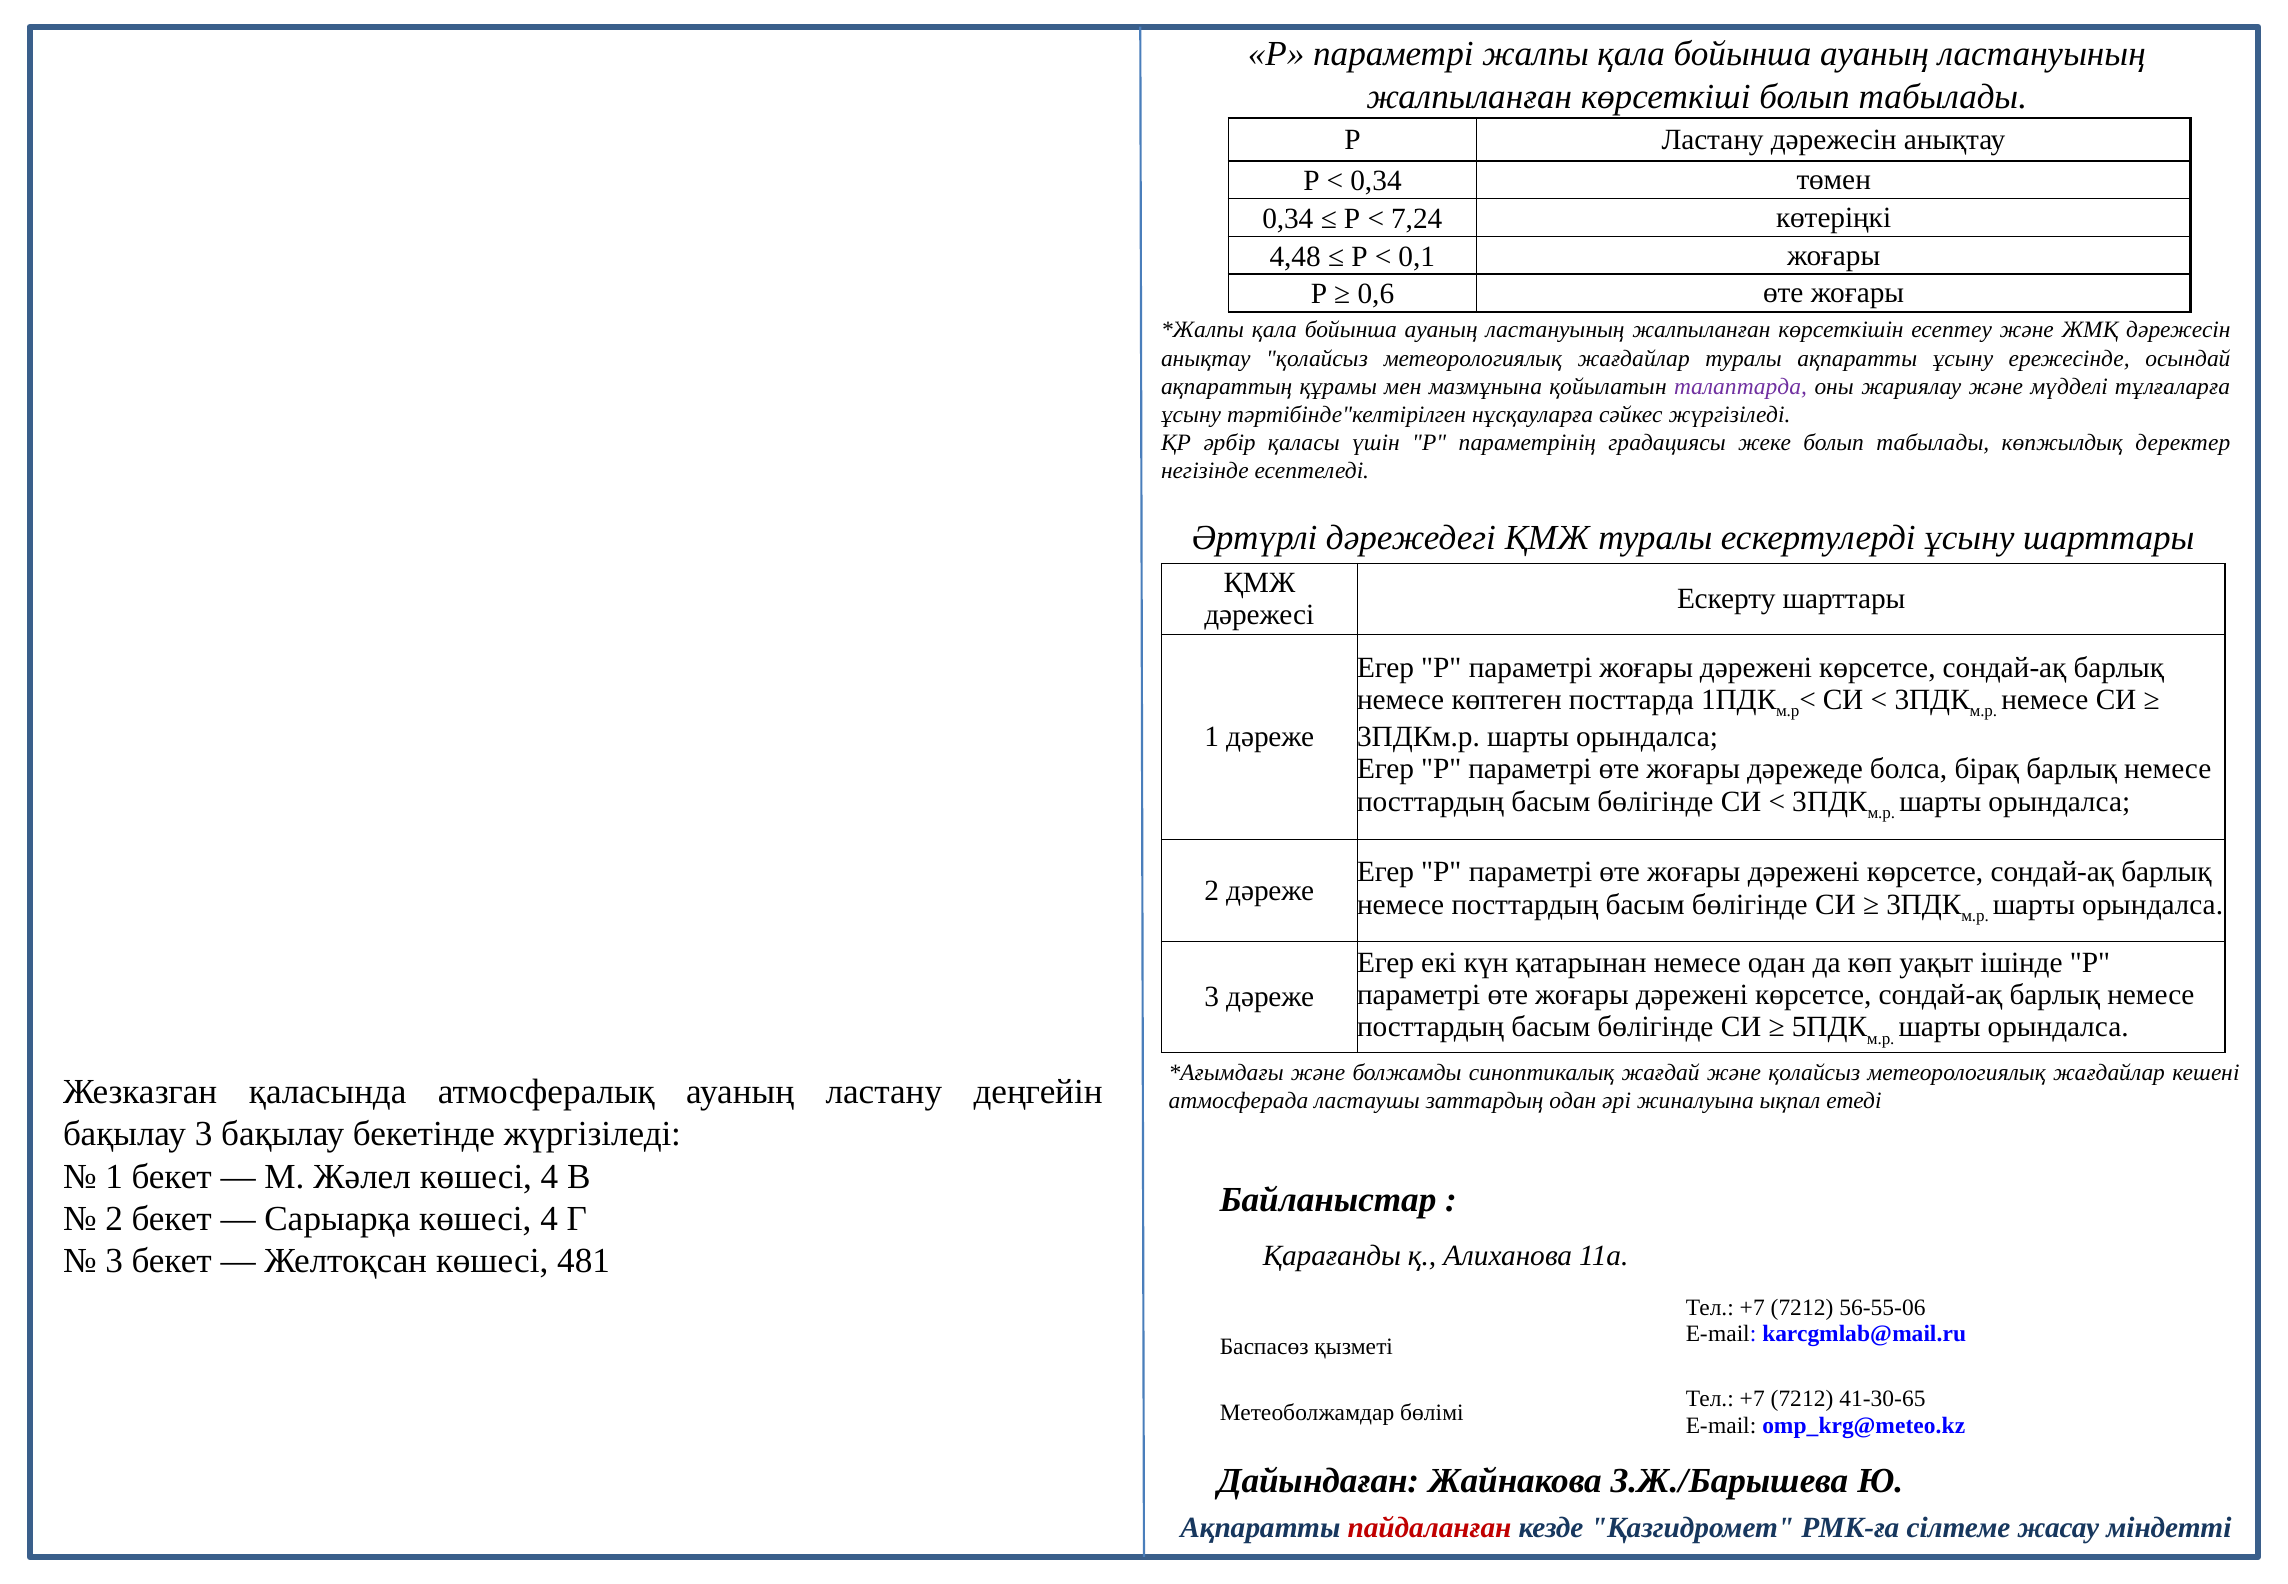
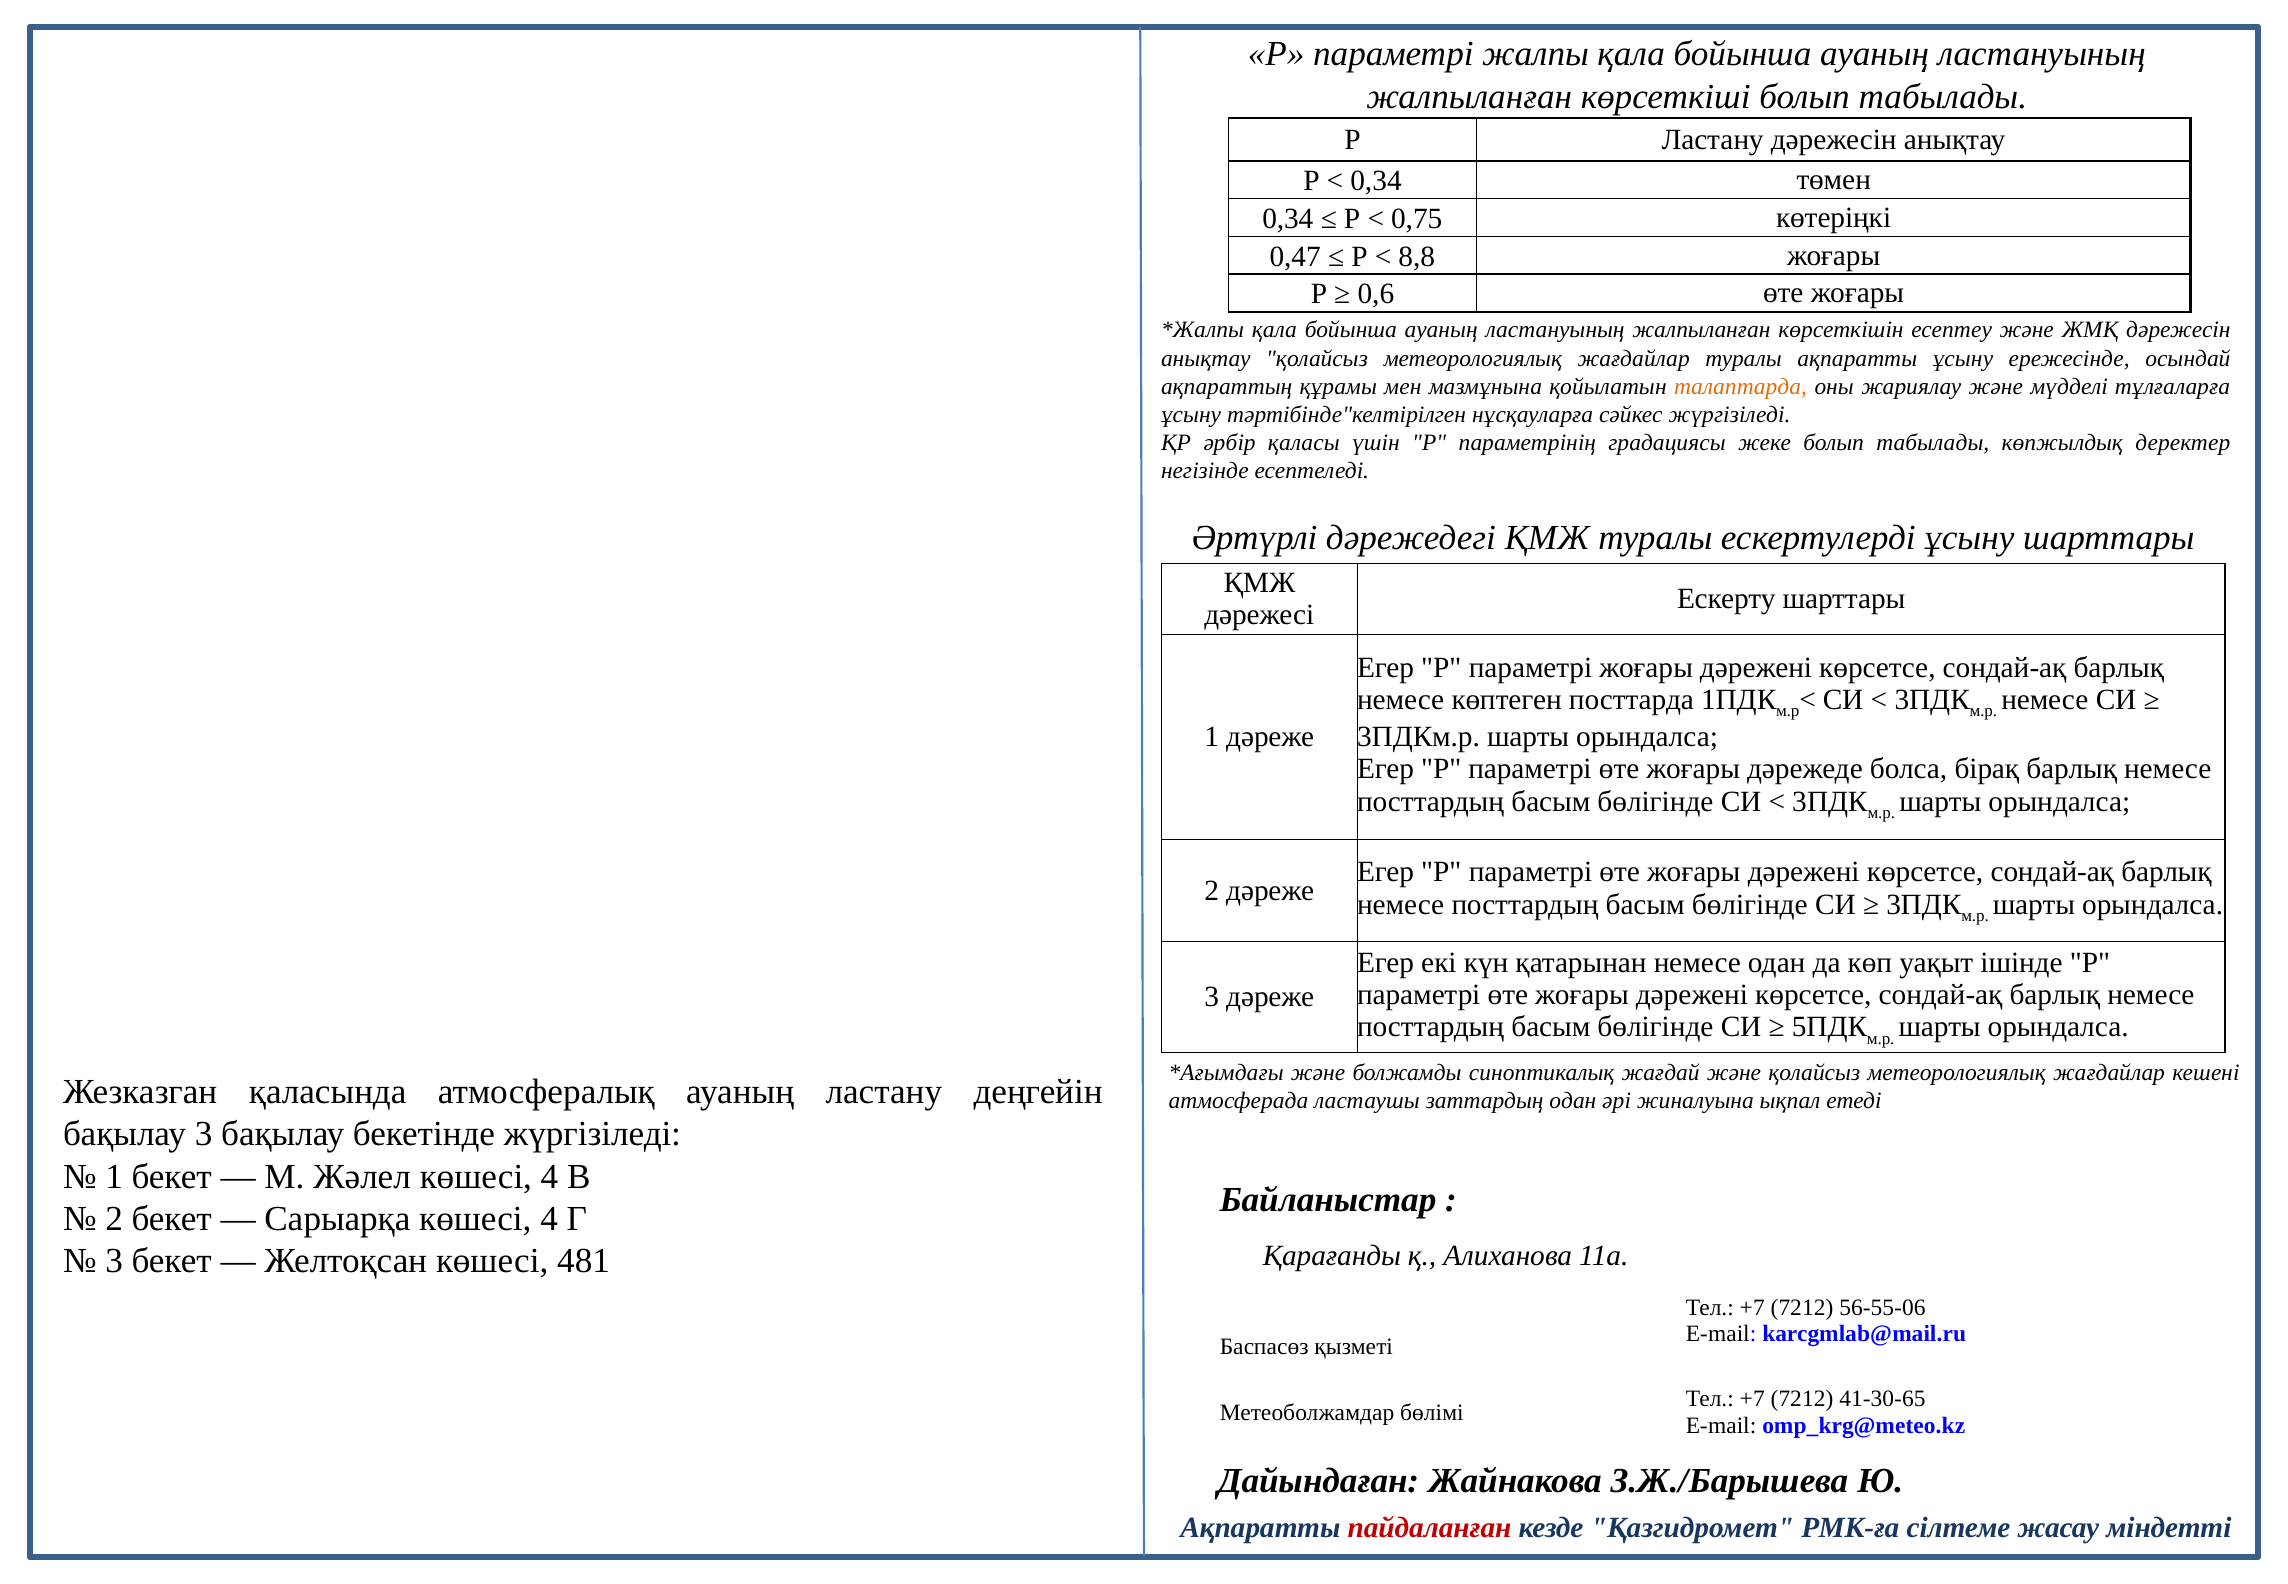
7,24: 7,24 -> 0,75
4,48: 4,48 -> 0,47
0,1: 0,1 -> 8,8
талаптарда colour: purple -> orange
